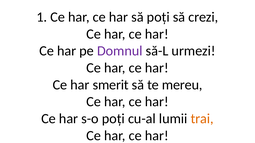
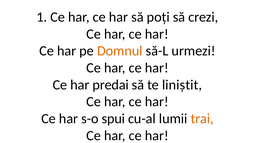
Domnul colour: purple -> orange
smerit: smerit -> predai
mereu: mereu -> liniștit
s-o poți: poți -> spui
